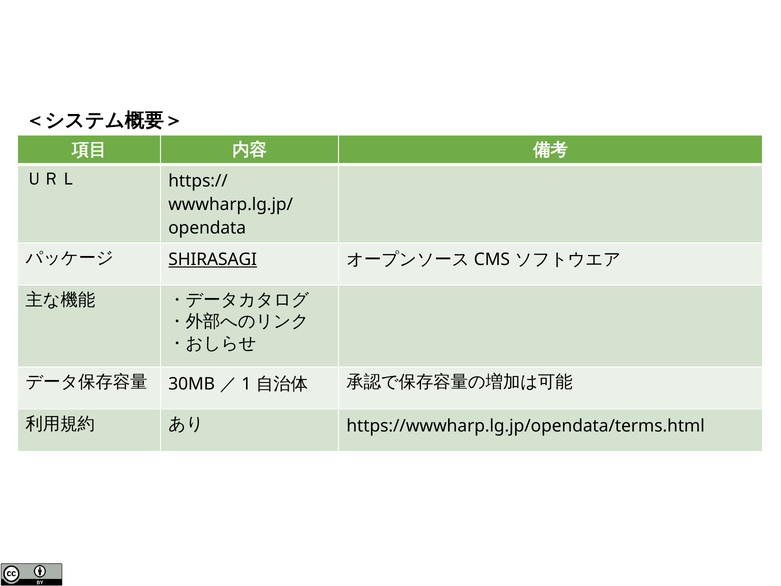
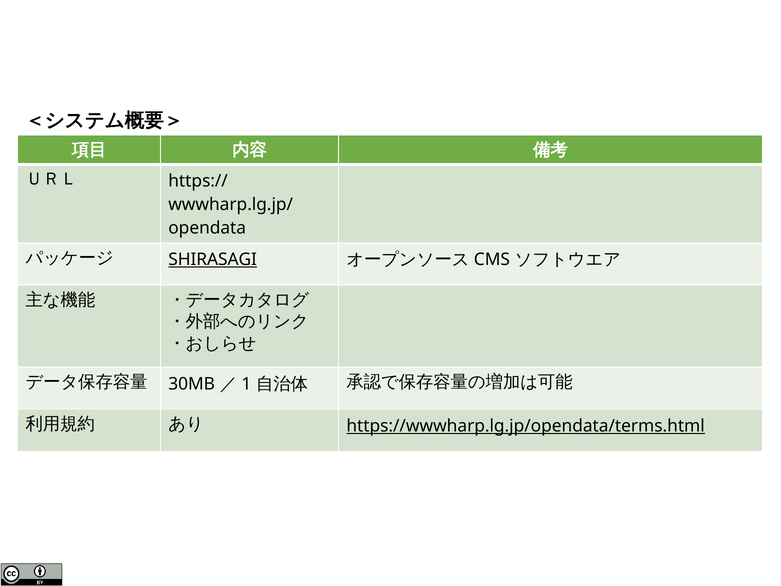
https://wwwharp.lg.jp/opendata/terms.html underline: none -> present
